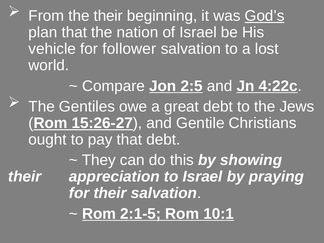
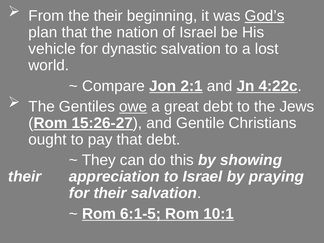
follower: follower -> dynastic
2:5: 2:5 -> 2:1
owe underline: none -> present
2:1-5: 2:1-5 -> 6:1-5
